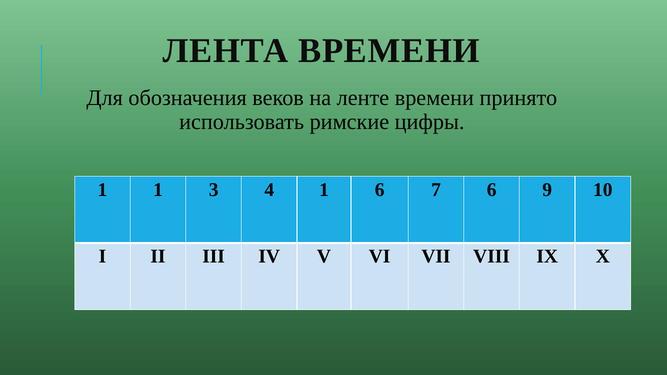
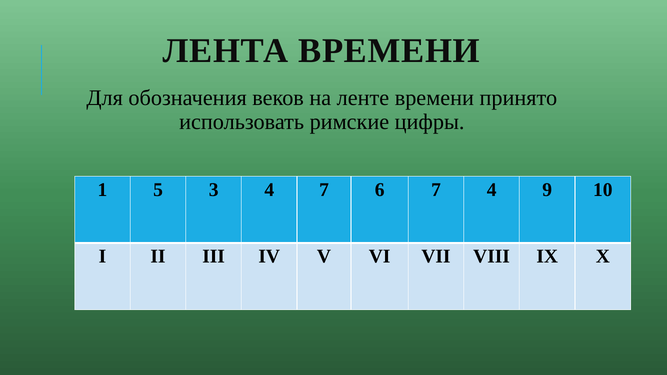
1 1: 1 -> 5
4 1: 1 -> 7
7 6: 6 -> 4
